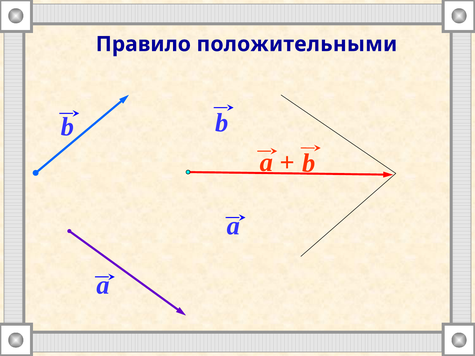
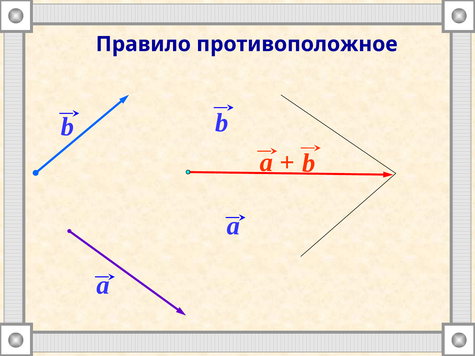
положительными: положительными -> противоположное
